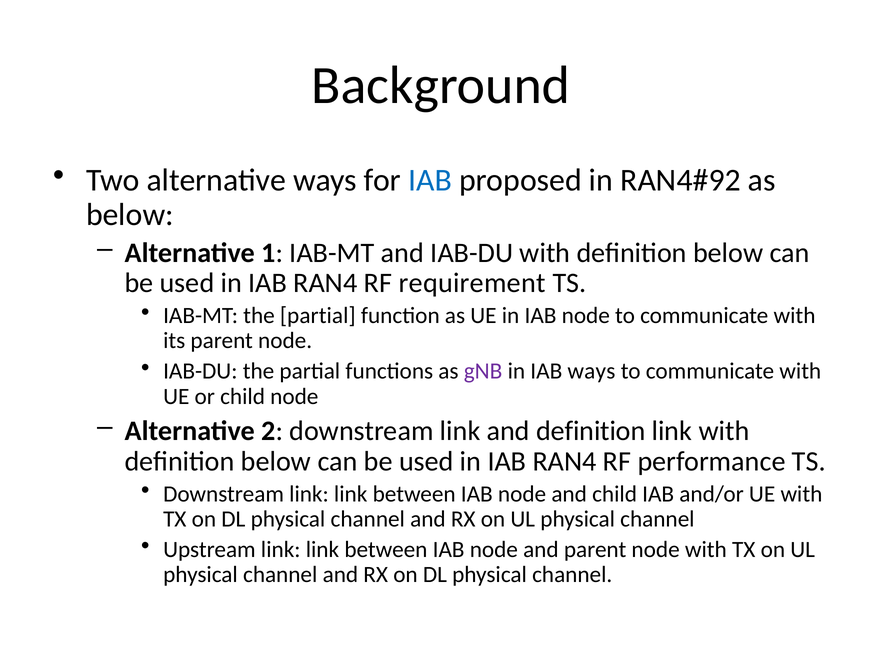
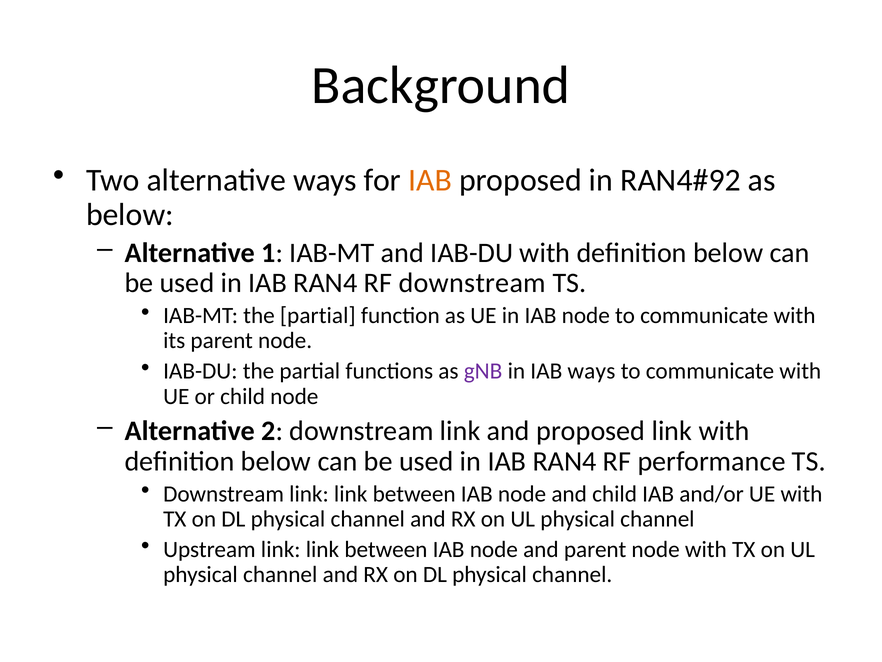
IAB at (430, 180) colour: blue -> orange
RF requirement: requirement -> downstream
and definition: definition -> proposed
